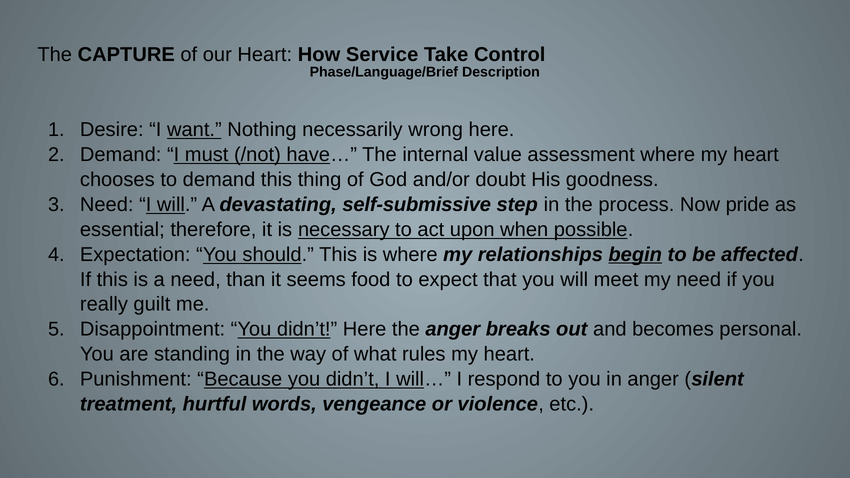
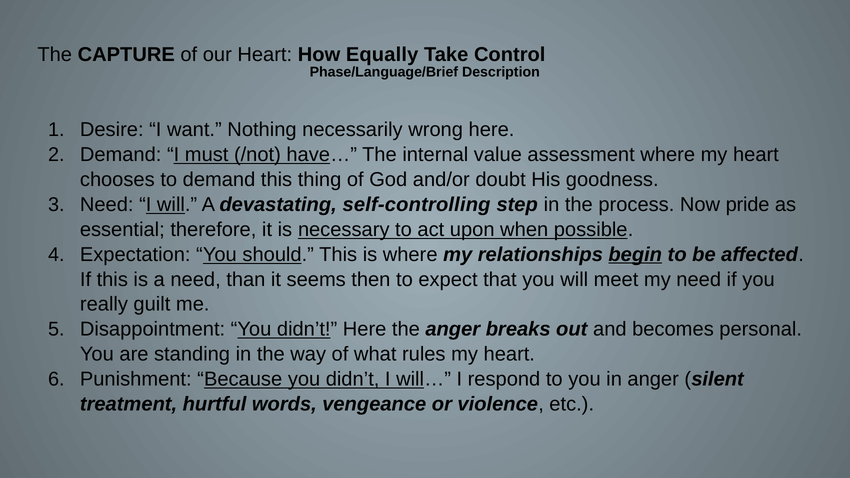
Service: Service -> Equally
want underline: present -> none
self-submissive: self-submissive -> self-controlling
food: food -> then
